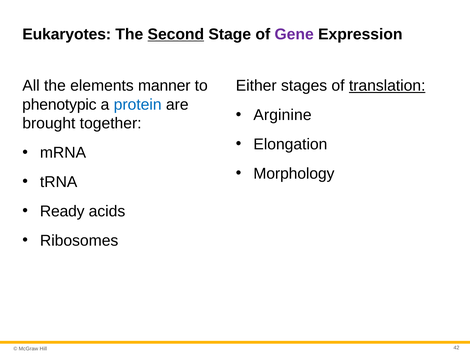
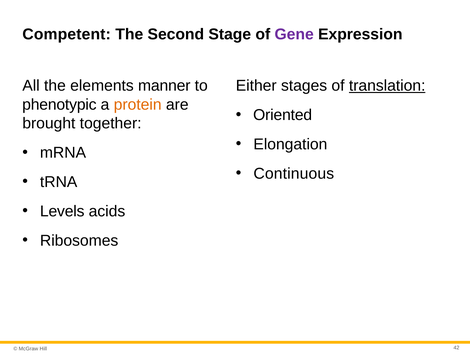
Eukaryotes: Eukaryotes -> Competent
Second underline: present -> none
protein colour: blue -> orange
Arginine: Arginine -> Oriented
Morphology: Morphology -> Continuous
Ready: Ready -> Levels
